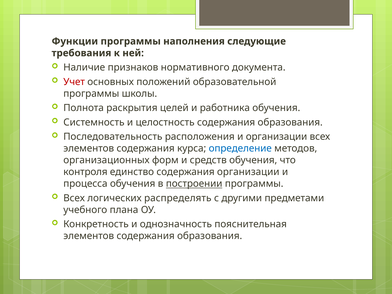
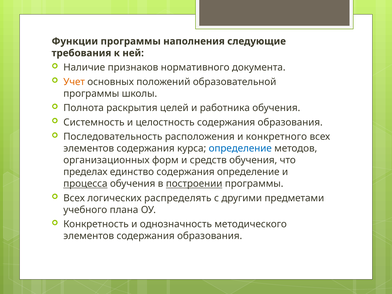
Учет colour: red -> orange
и организации: организации -> конкретного
контроля: контроля -> пределах
содержания организации: организации -> определение
процесса underline: none -> present
пояснительная: пояснительная -> методического
